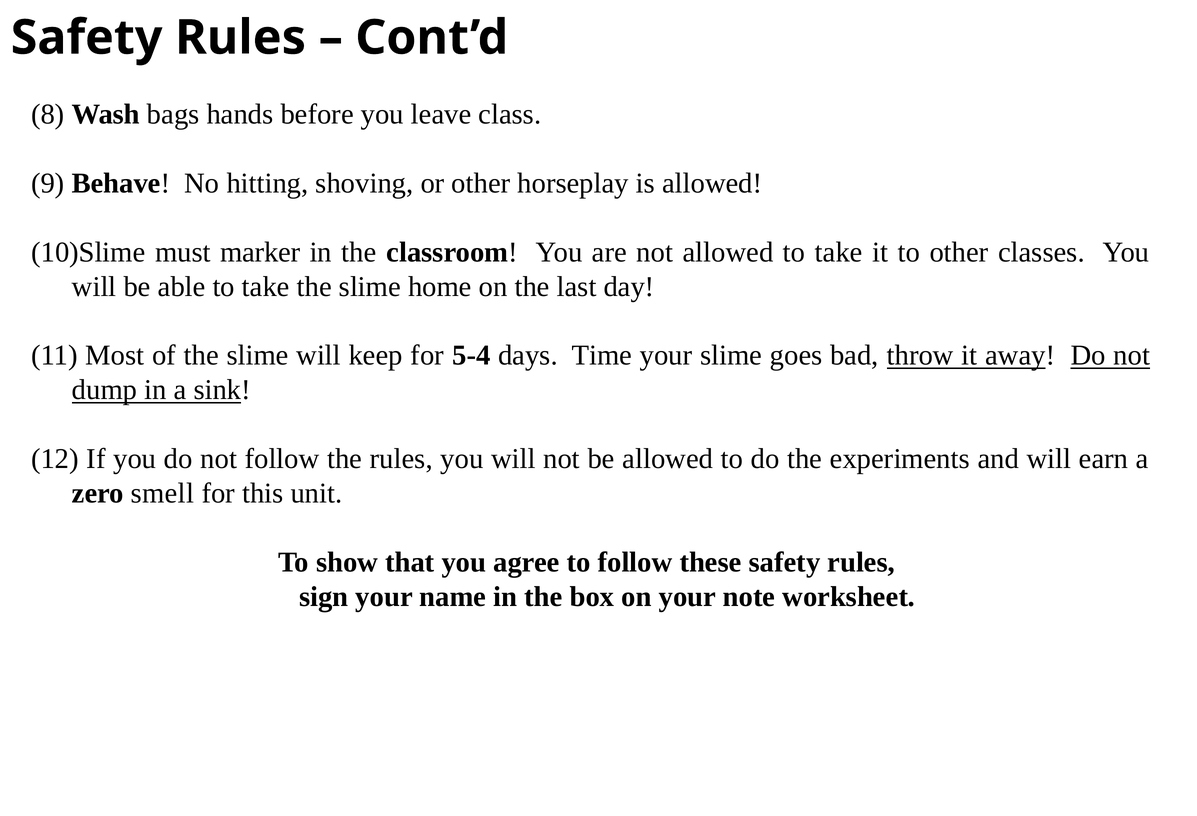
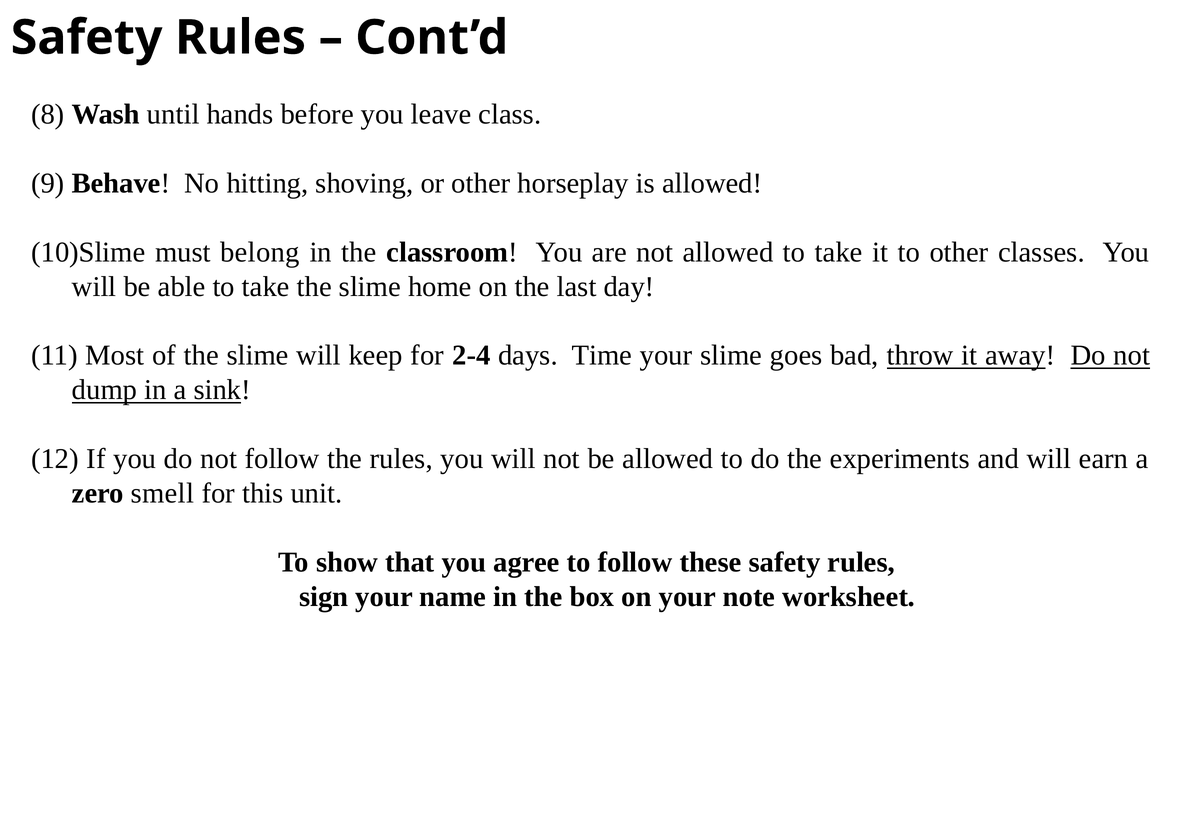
bags: bags -> until
marker: marker -> belong
5-4: 5-4 -> 2-4
